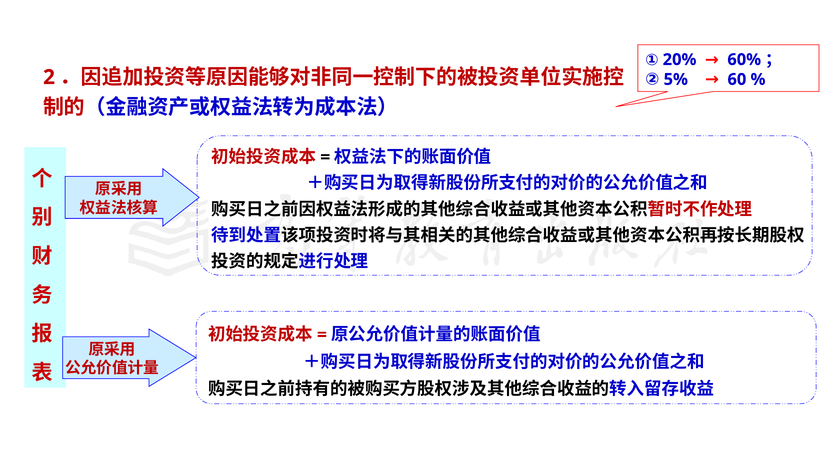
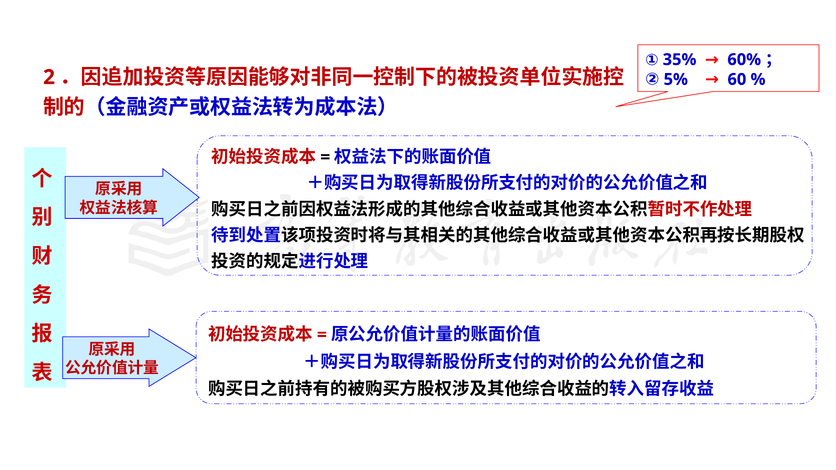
20%: 20% -> 35%
